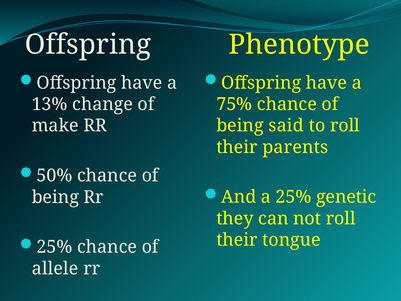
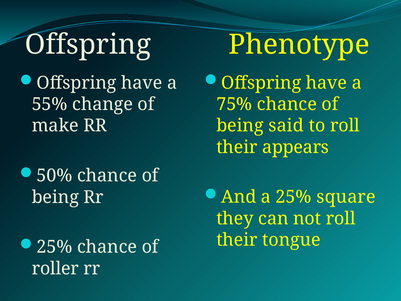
13%: 13% -> 55%
parents: parents -> appears
genetic: genetic -> square
allele: allele -> roller
